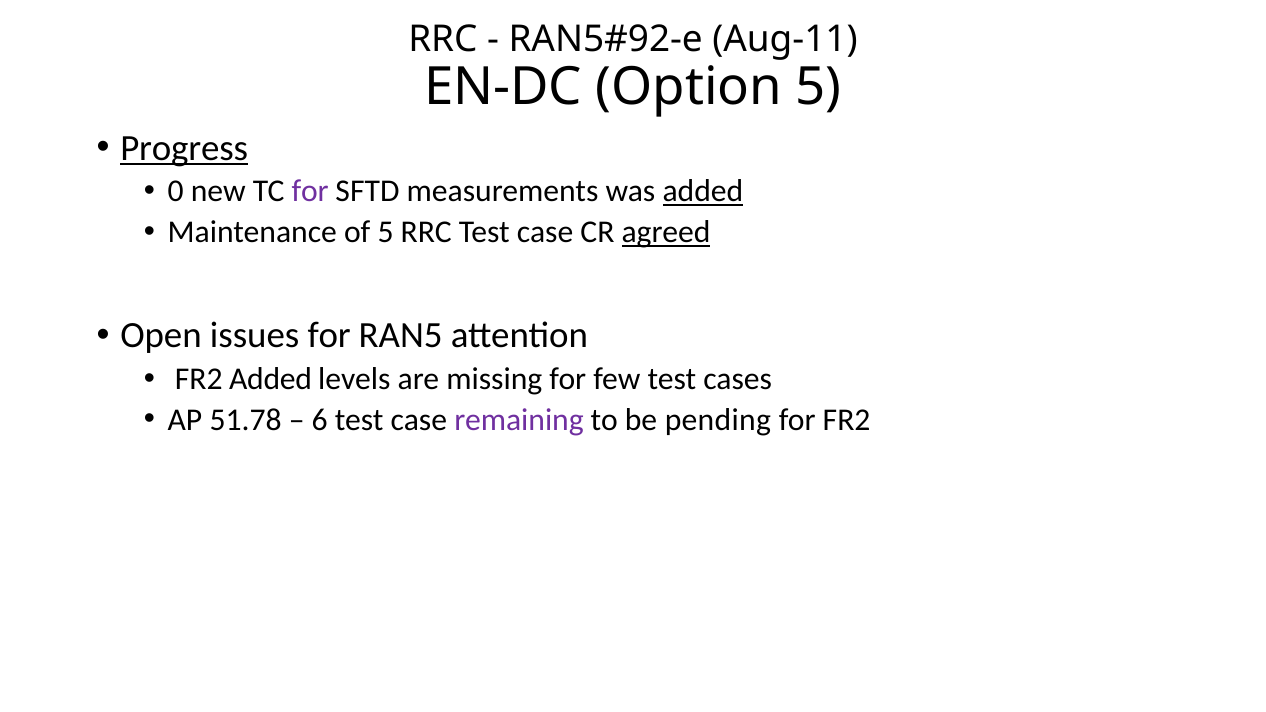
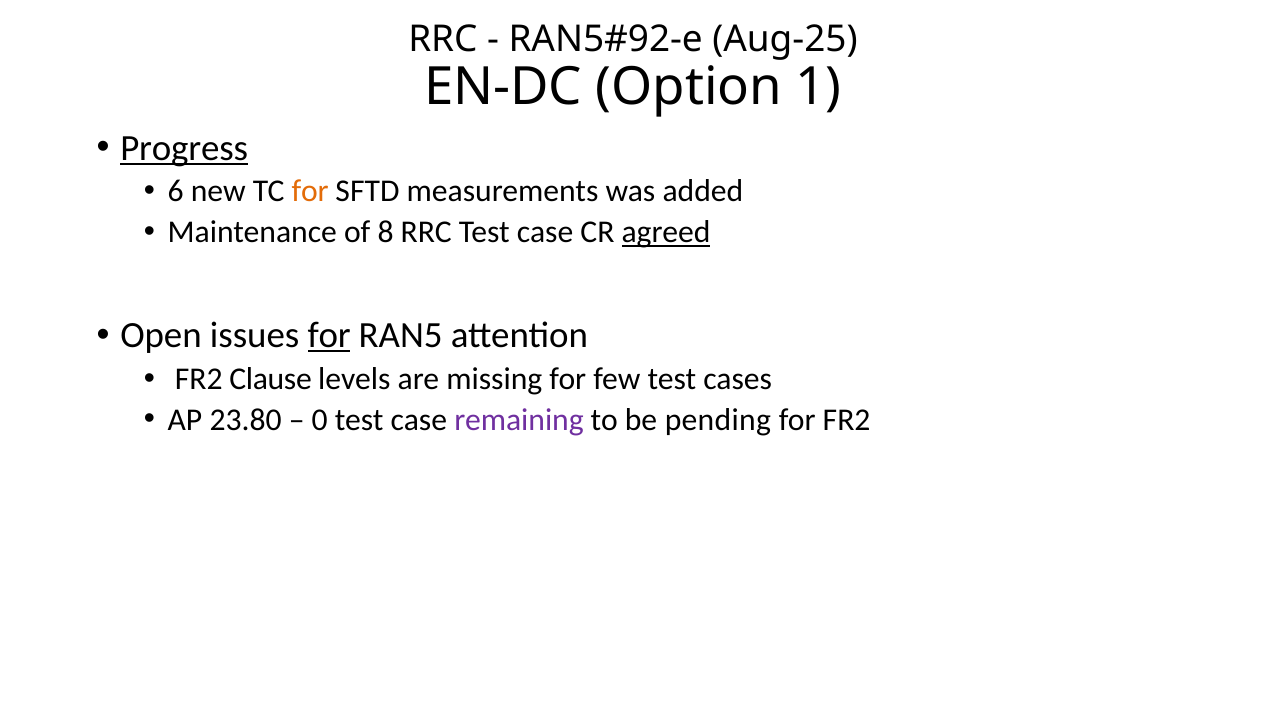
Aug-11: Aug-11 -> Aug-25
Option 5: 5 -> 1
0: 0 -> 6
for at (310, 192) colour: purple -> orange
added at (703, 192) underline: present -> none
of 5: 5 -> 8
for at (329, 335) underline: none -> present
FR2 Added: Added -> Clause
51.78: 51.78 -> 23.80
6: 6 -> 0
